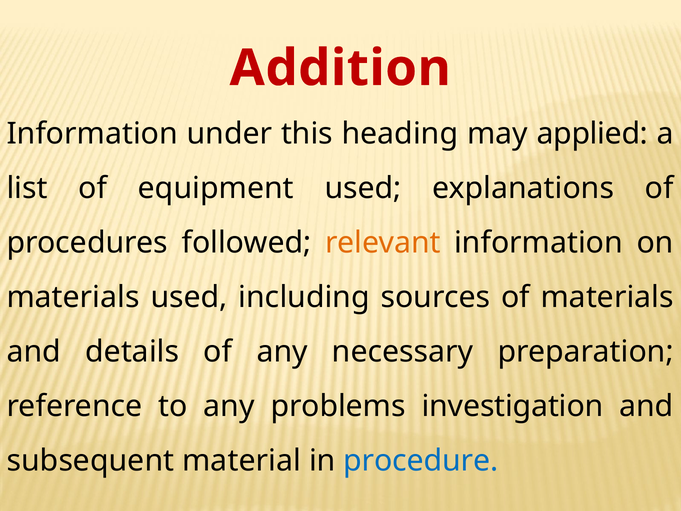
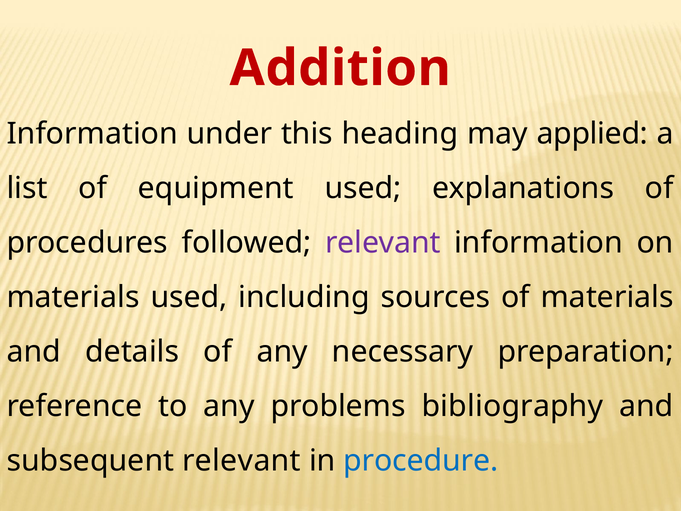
relevant at (383, 243) colour: orange -> purple
investigation: investigation -> bibliography
subsequent material: material -> relevant
